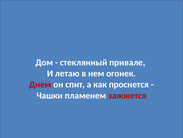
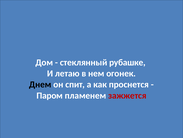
привале: привале -> рубашке
Днем colour: red -> black
Чашки: Чашки -> Паром
